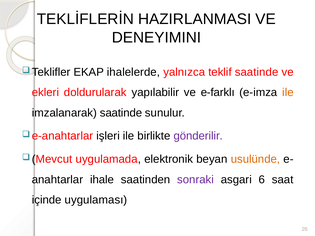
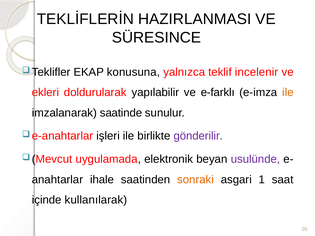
DENEYIMINI: DENEYIMINI -> SÜRESINCE
ihalelerde: ihalelerde -> konusuna
teklif saatinde: saatinde -> incelenir
usulünde colour: orange -> purple
sonraki colour: purple -> orange
6: 6 -> 1
uygulaması: uygulaması -> kullanılarak
